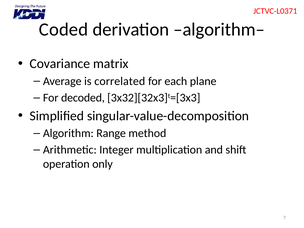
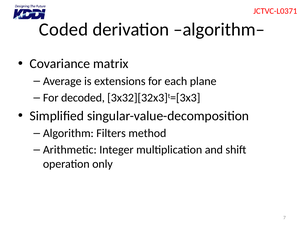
correlated: correlated -> extensions
Range: Range -> Filters
